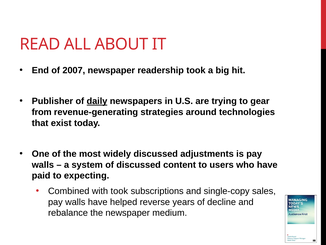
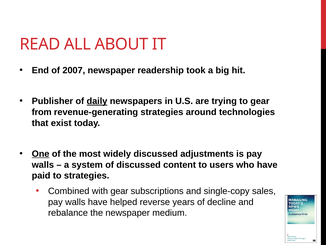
One underline: none -> present
to expecting: expecting -> strategies
with took: took -> gear
